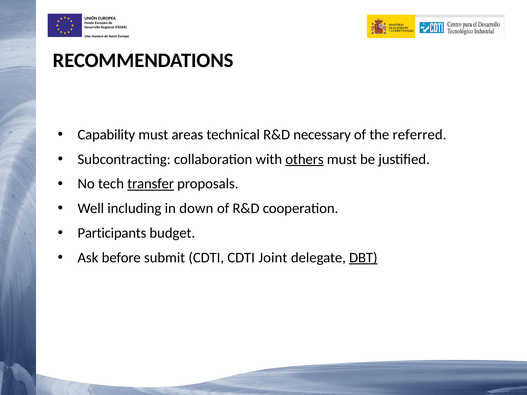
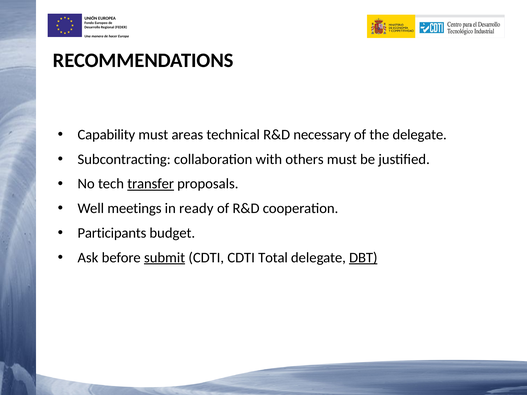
the referred: referred -> delegate
others underline: present -> none
including: including -> meetings
down: down -> ready
submit underline: none -> present
Joint: Joint -> Total
